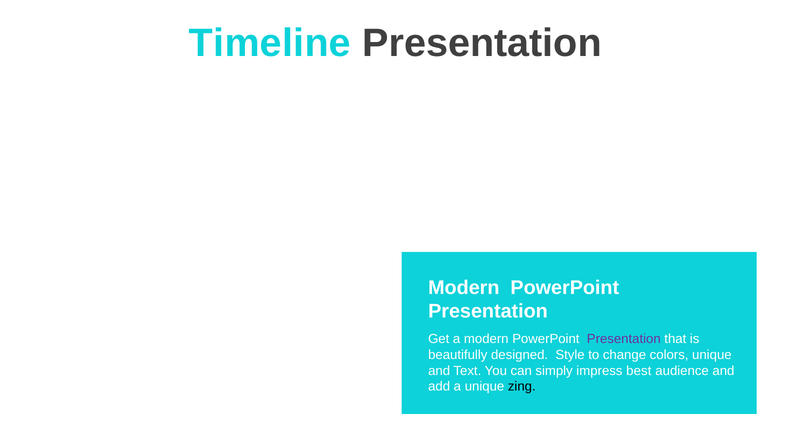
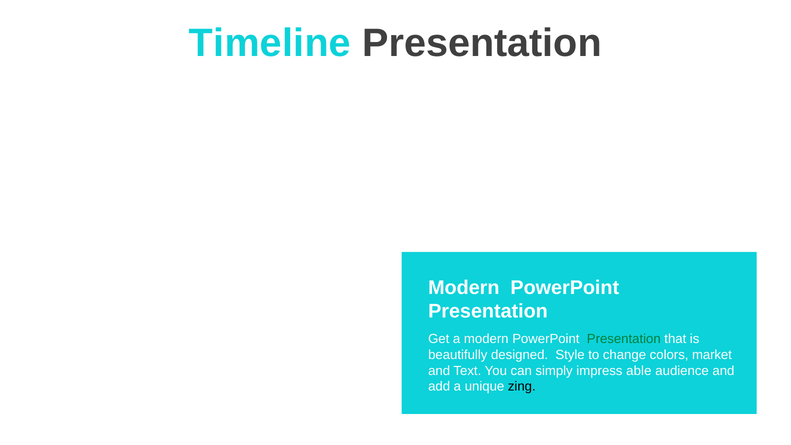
Presentation at (624, 339) colour: purple -> green
colors unique: unique -> market
best: best -> able
